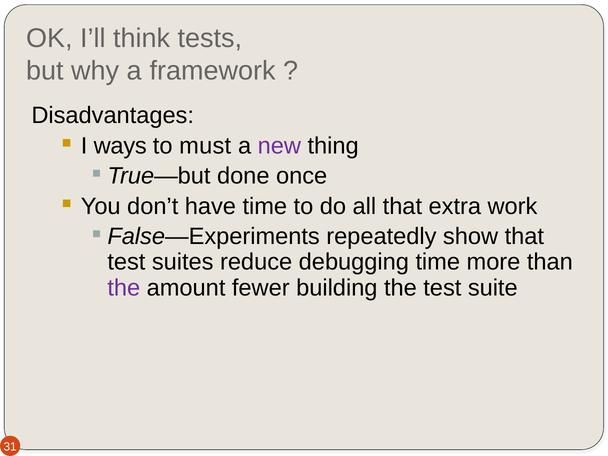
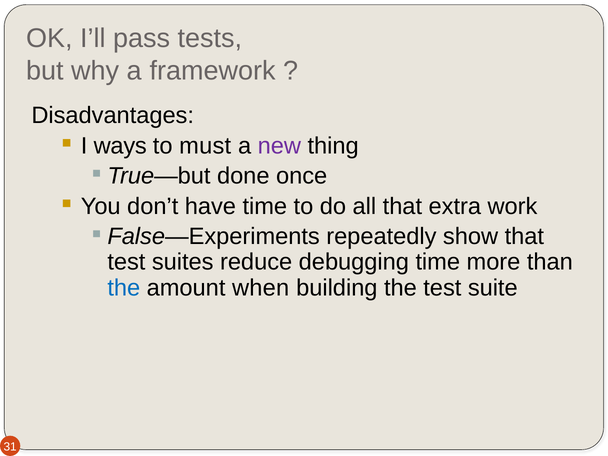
think: think -> pass
the at (124, 288) colour: purple -> blue
fewer: fewer -> when
